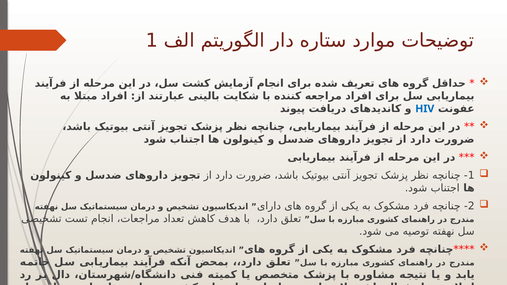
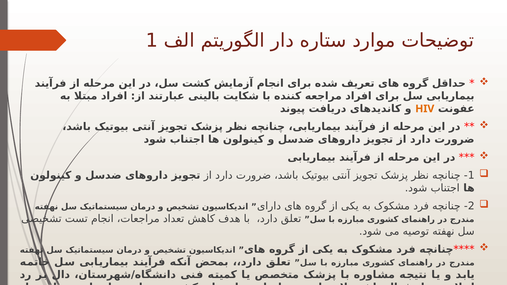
HIV colour: blue -> orange
